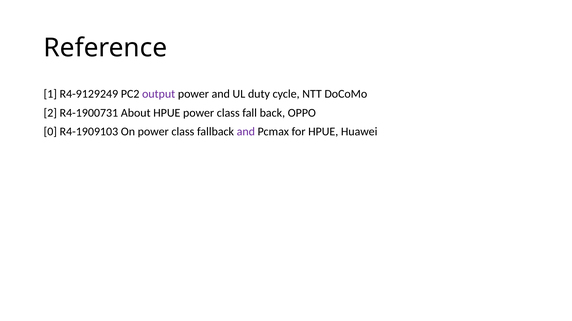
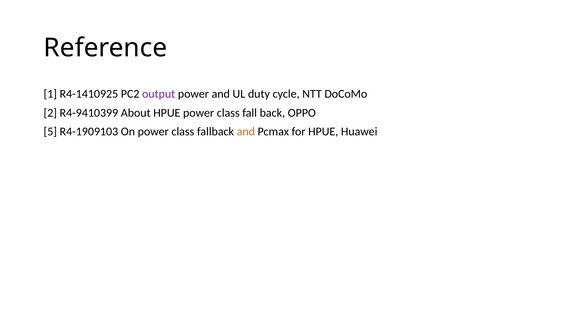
R4-9129249: R4-9129249 -> R4-1410925
R4-1900731: R4-1900731 -> R4-9410399
0: 0 -> 5
and at (246, 132) colour: purple -> orange
